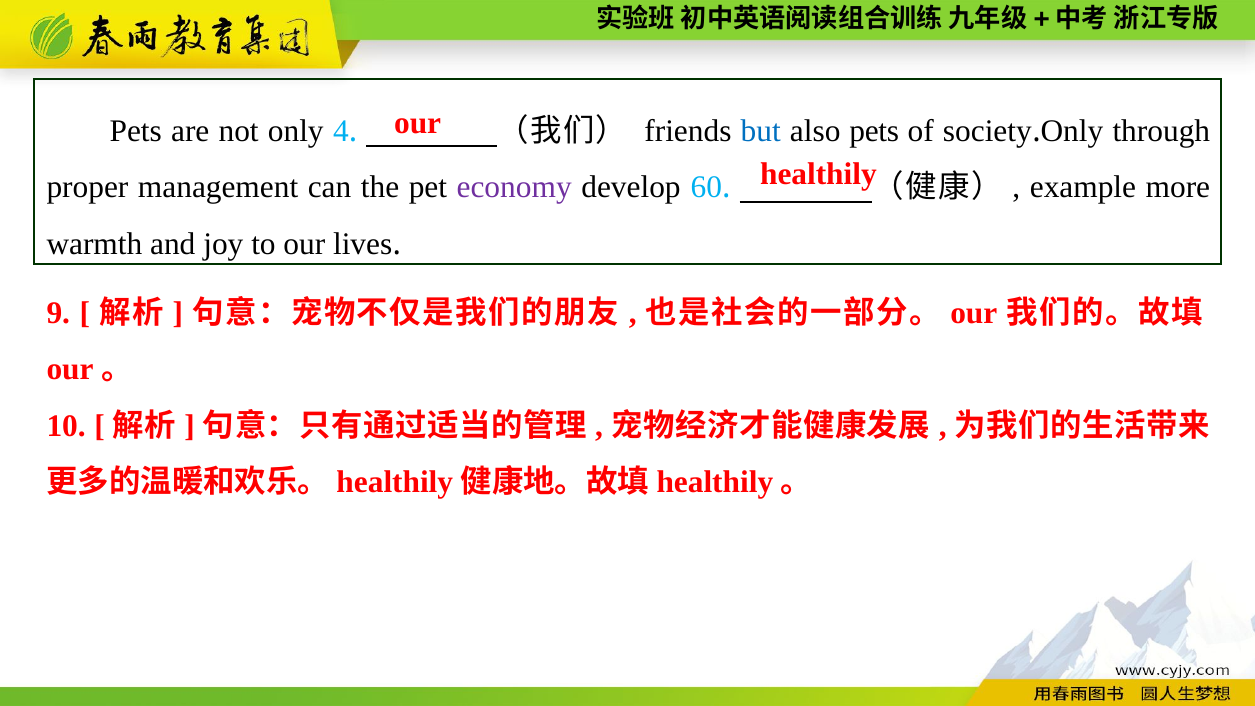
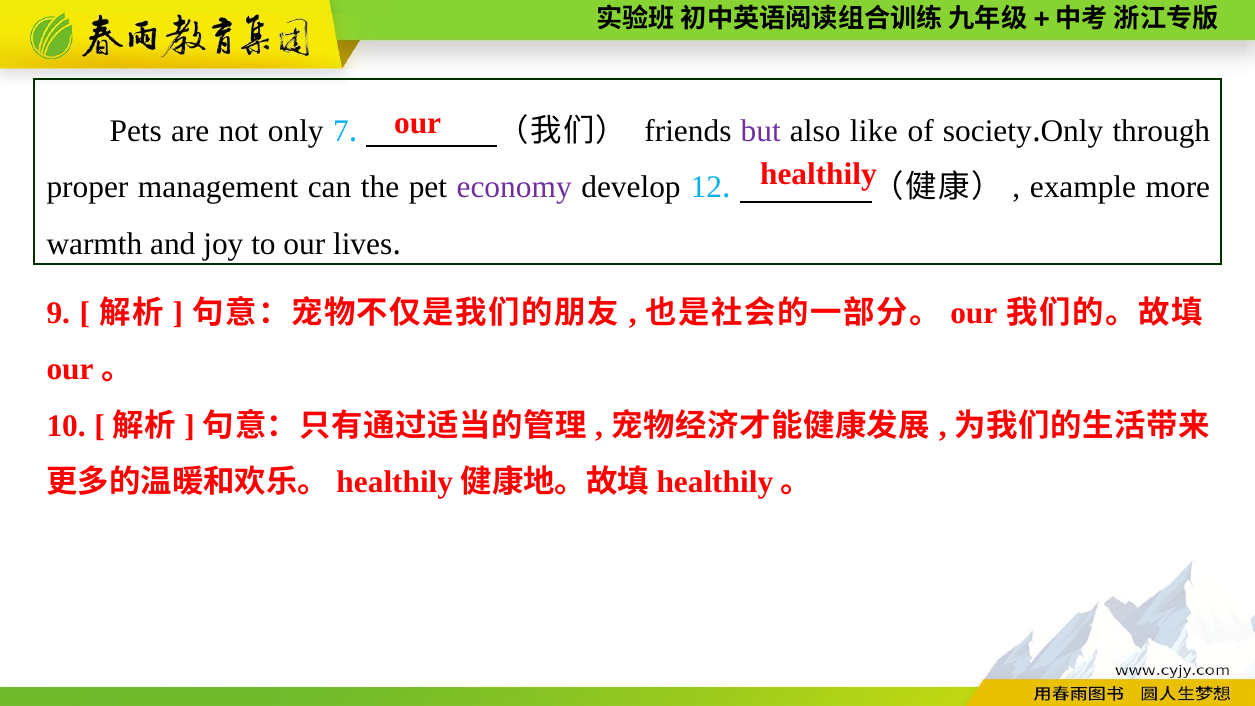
4: 4 -> 7
but colour: blue -> purple
also pets: pets -> like
60: 60 -> 12
